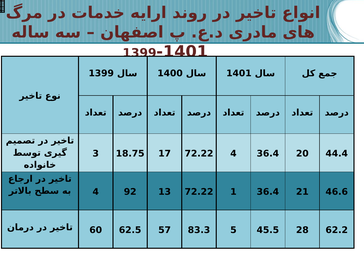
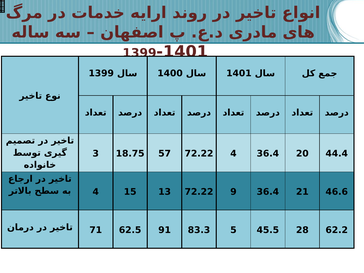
17: 17 -> 57
92: 92 -> 15
1: 1 -> 9
60: 60 -> 71
57: 57 -> 91
